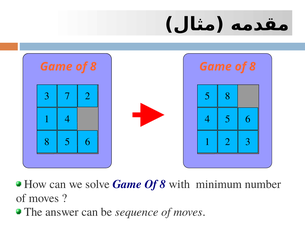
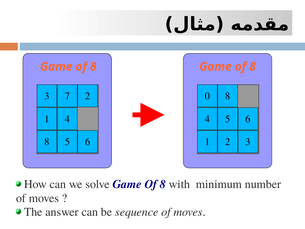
7 5: 5 -> 0
